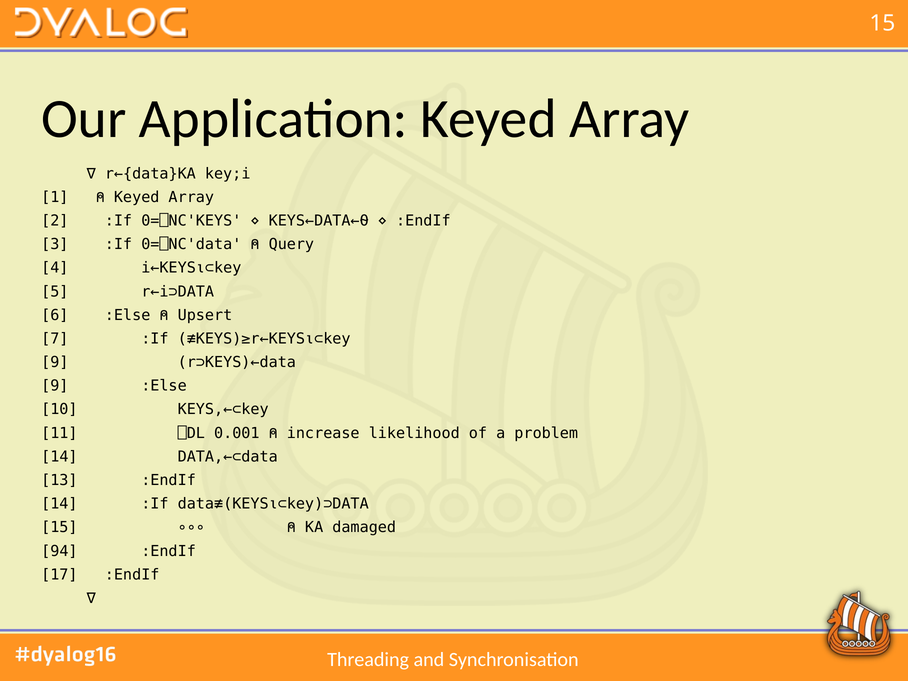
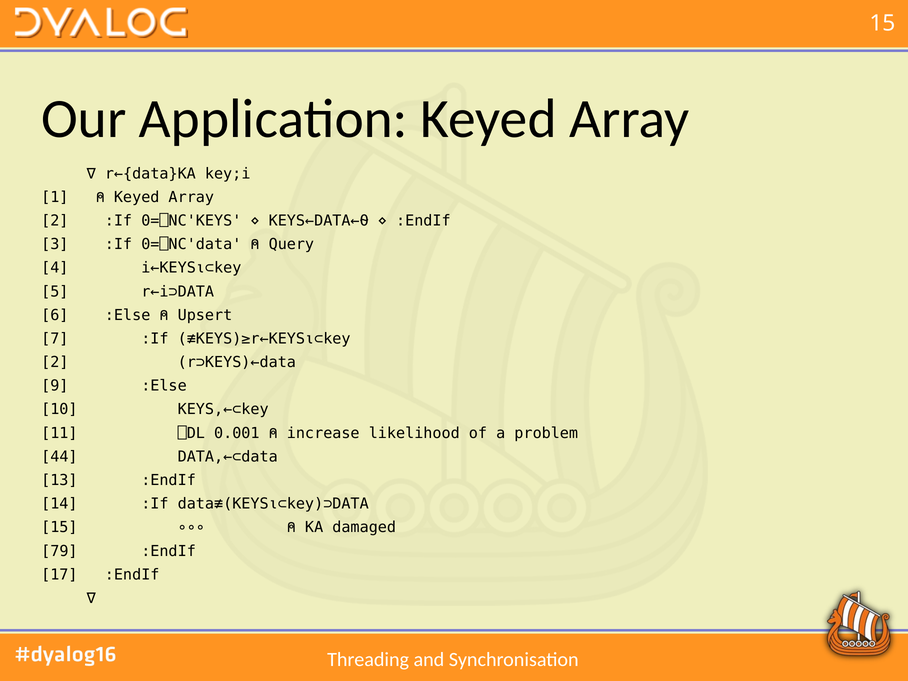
9 at (55, 362): 9 -> 2
14 at (59, 457): 14 -> 44
94: 94 -> 79
